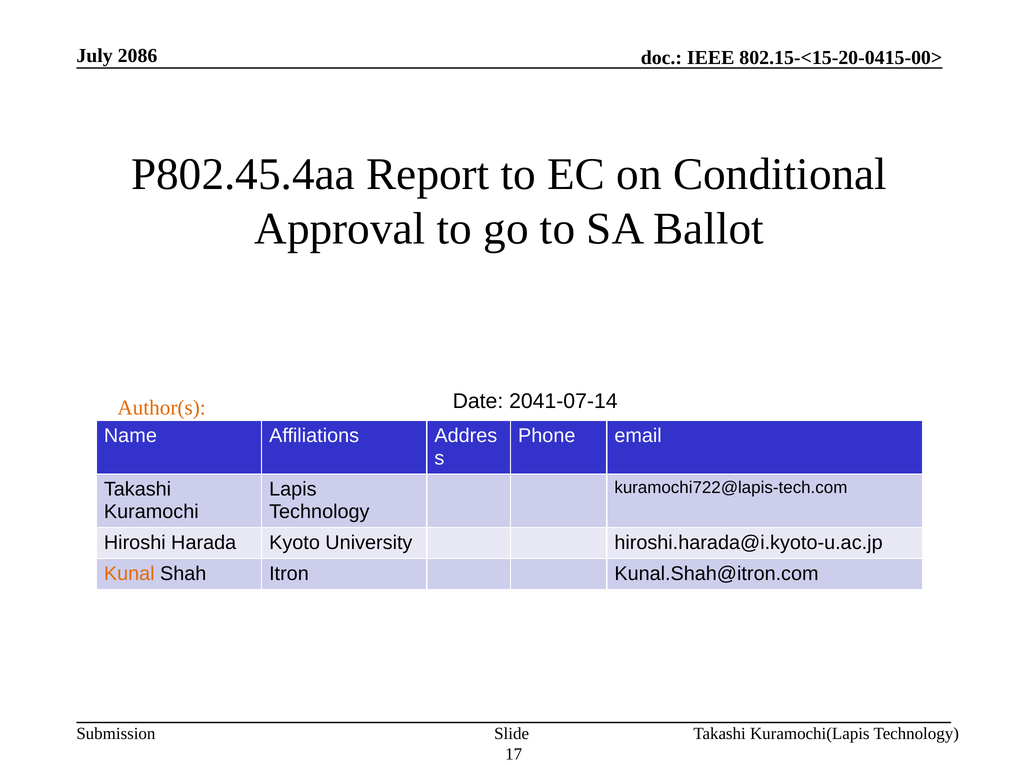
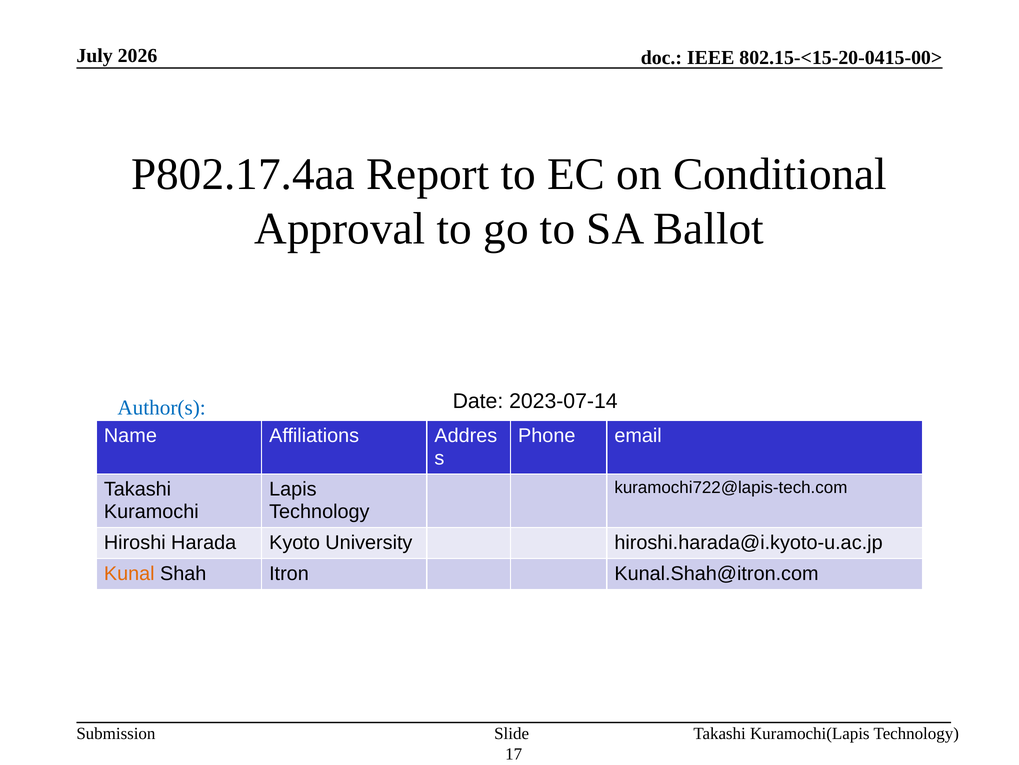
2086: 2086 -> 2026
P802.45.4aa: P802.45.4aa -> P802.17.4aa
2041-07-14: 2041-07-14 -> 2023-07-14
Author(s colour: orange -> blue
